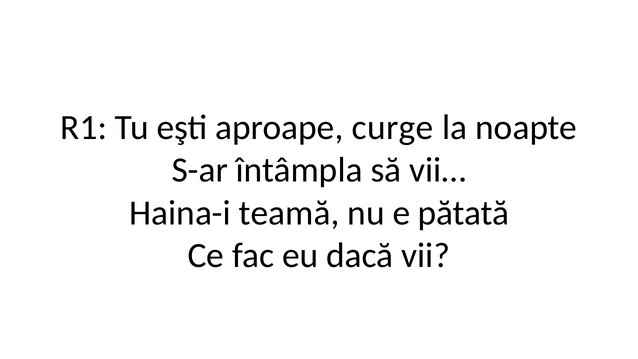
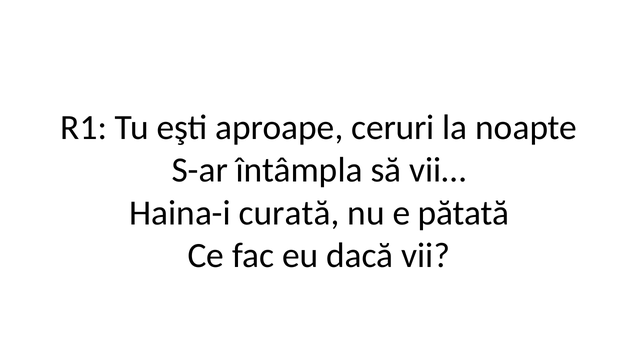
curge: curge -> ceruri
teamă: teamă -> curată
